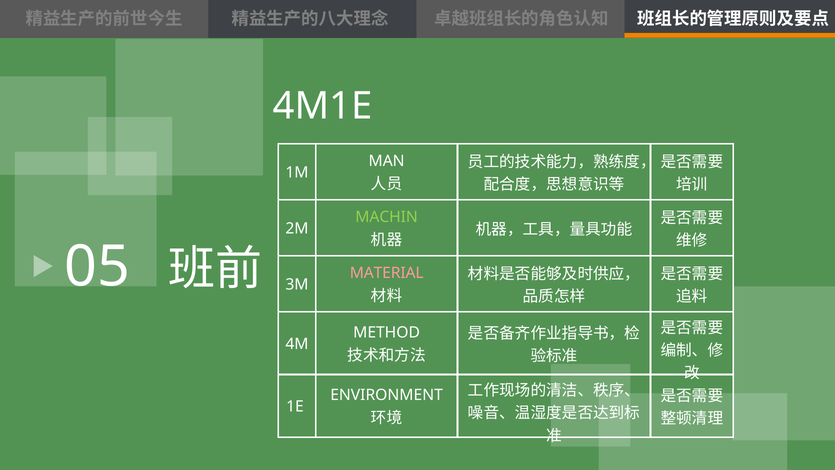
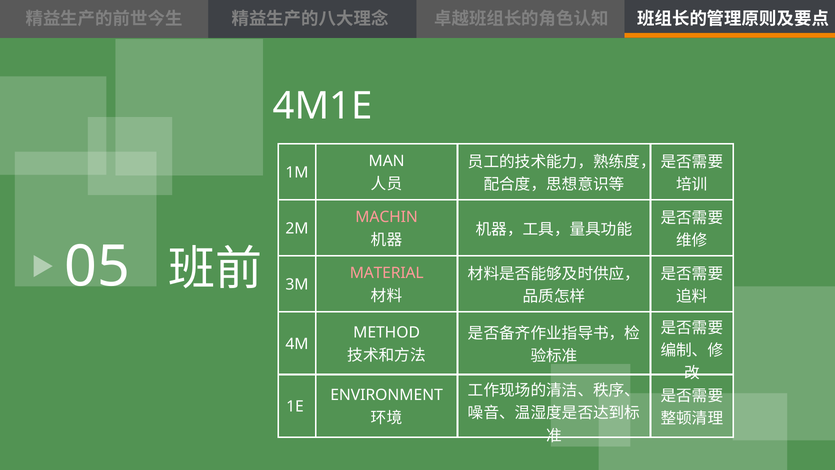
MACHIN colour: light green -> pink
